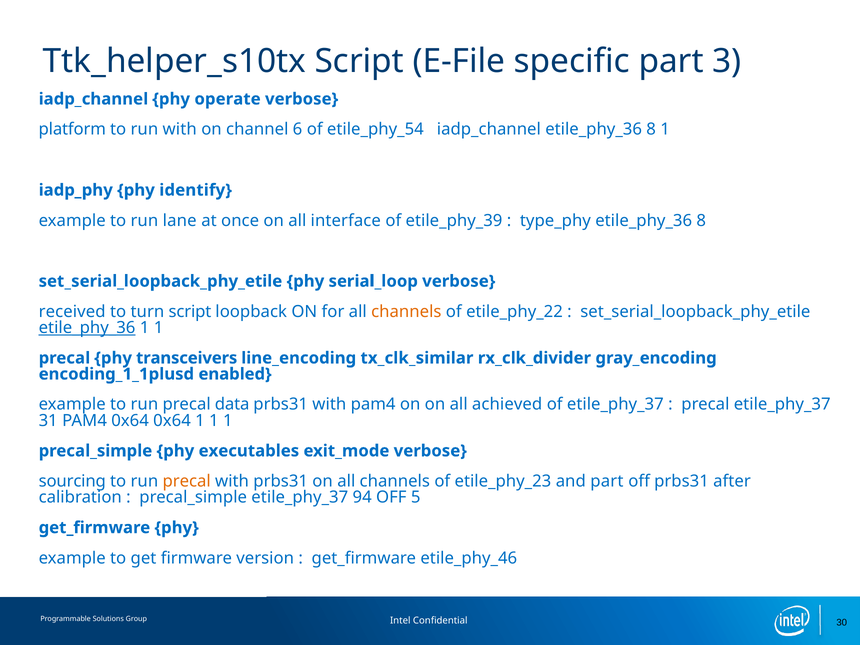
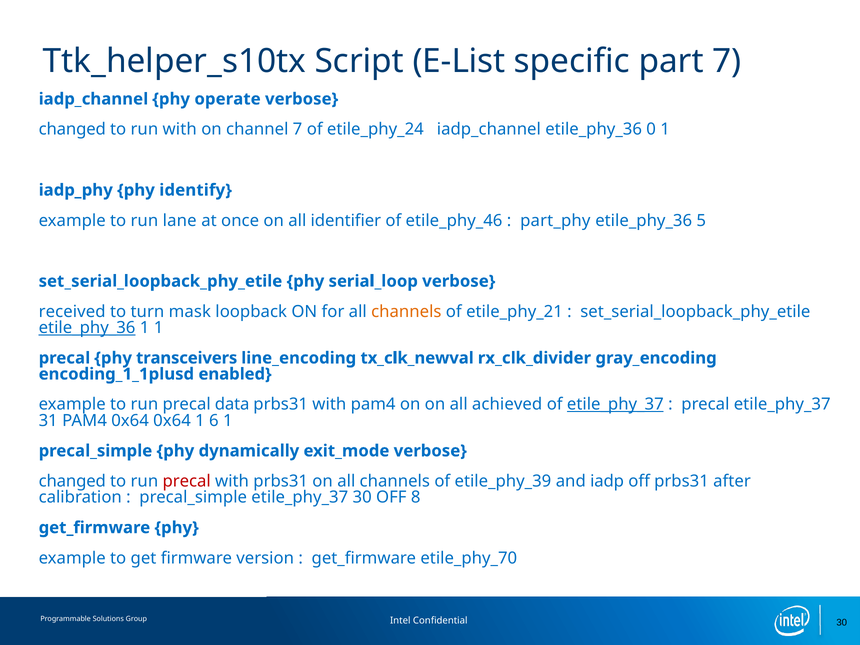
E-File: E-File -> E-List
part 3: 3 -> 7
platform at (72, 129): platform -> changed
channel 6: 6 -> 7
etile_phy_54: etile_phy_54 -> etile_phy_24
iadp_channel etile_phy_36 8: 8 -> 0
interface: interface -> identifier
etile_phy_39: etile_phy_39 -> etile_phy_46
type_phy: type_phy -> part_phy
8 at (701, 220): 8 -> 5
turn script: script -> mask
etile_phy_22: etile_phy_22 -> etile_phy_21
tx_clk_similar: tx_clk_similar -> tx_clk_newval
etile_phy_37 at (615, 404) underline: none -> present
0x64 1 1: 1 -> 6
executables: executables -> dynamically
sourcing at (72, 481): sourcing -> changed
precal at (187, 481) colour: orange -> red
etile_phy_23: etile_phy_23 -> etile_phy_39
and part: part -> iadp
etile_phy_37 94: 94 -> 30
5: 5 -> 8
etile_phy_46: etile_phy_46 -> etile_phy_70
